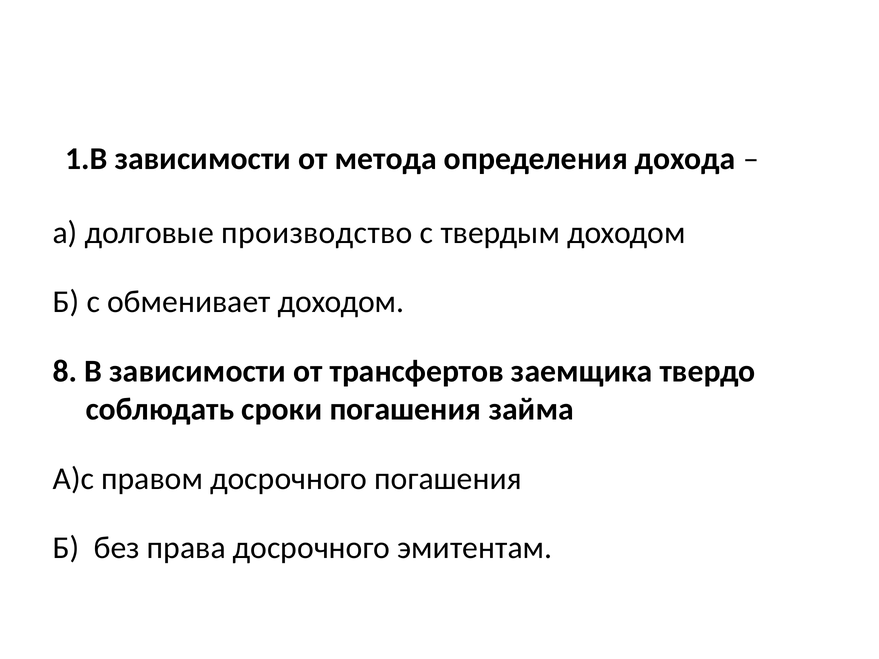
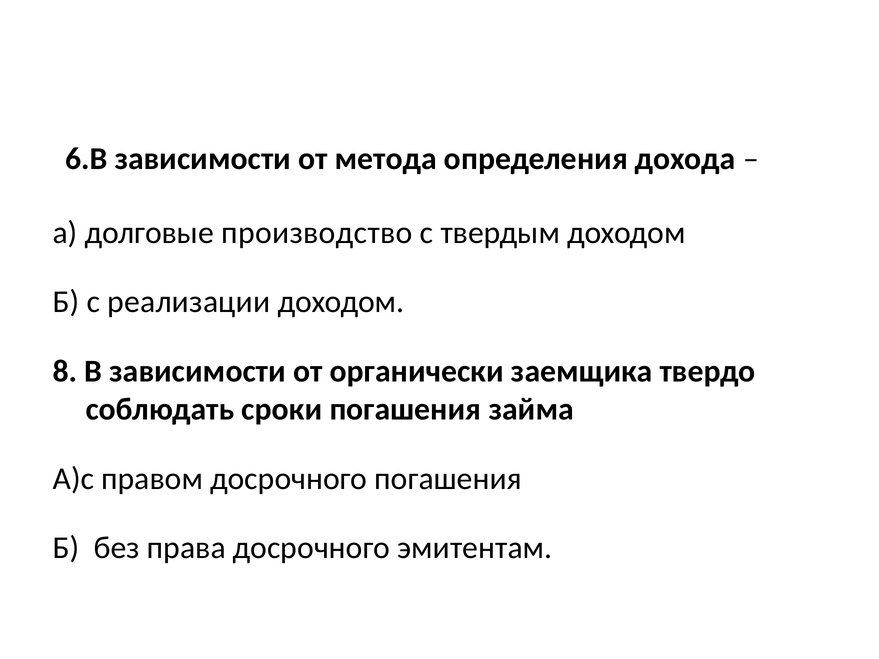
1.В: 1.В -> 6.В
обменивает: обменивает -> реализации
трансфертов: трансфертов -> органически
